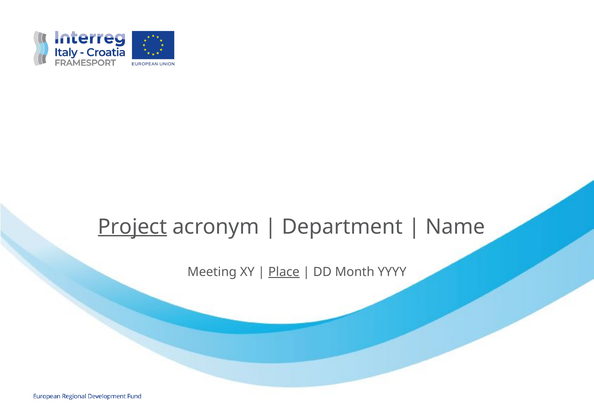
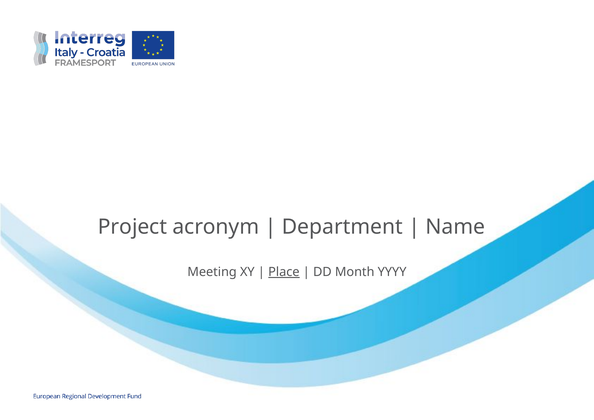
Project underline: present -> none
